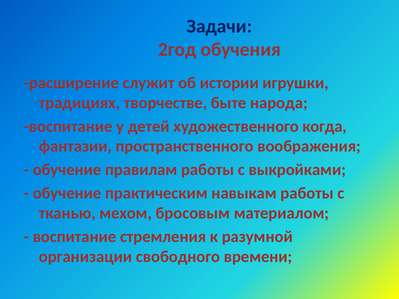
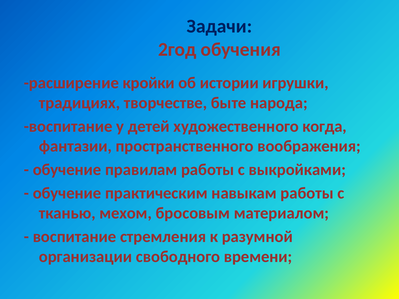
служит: служит -> кройки
